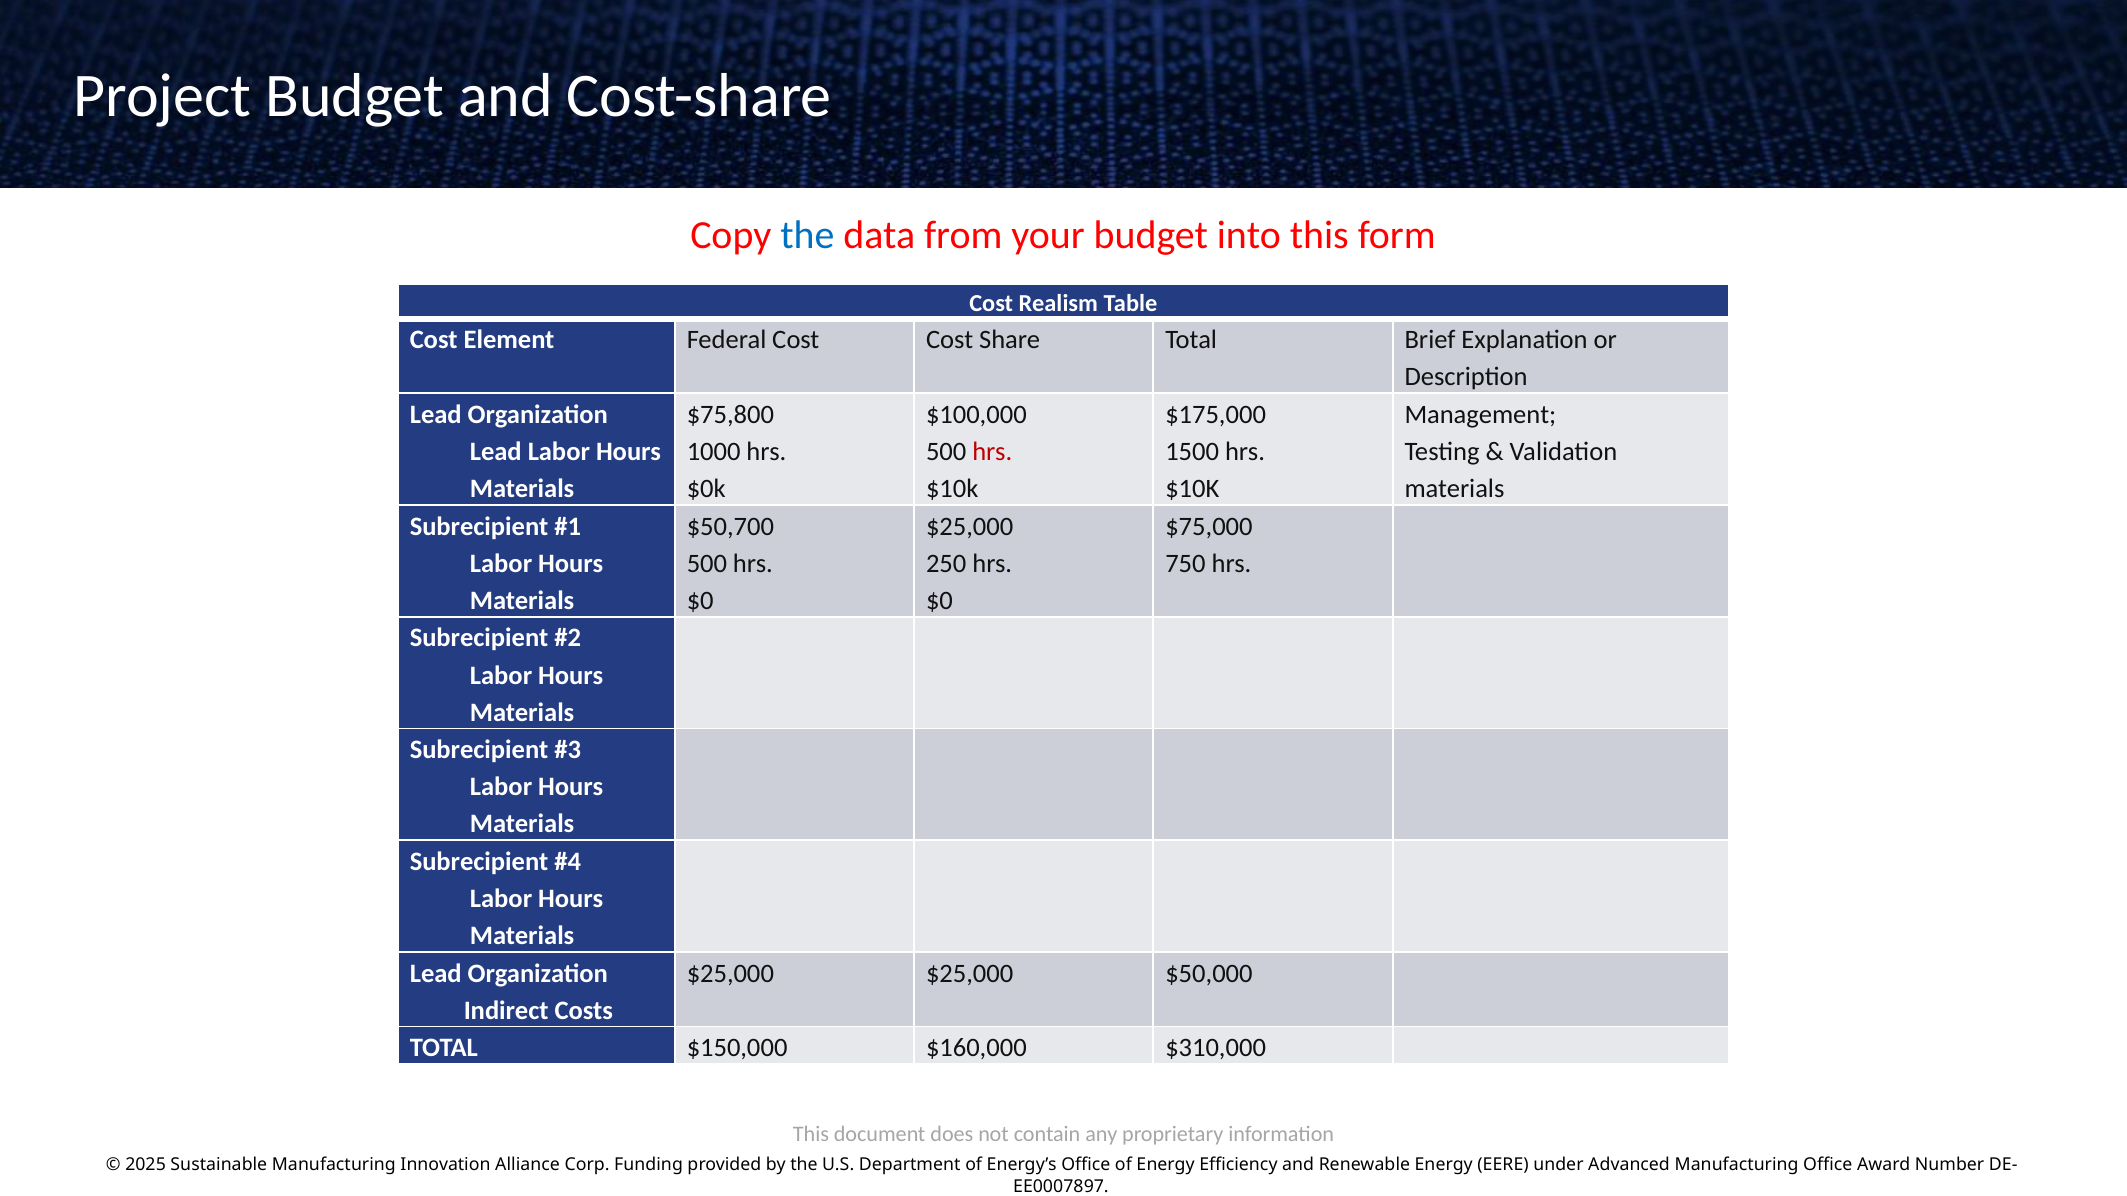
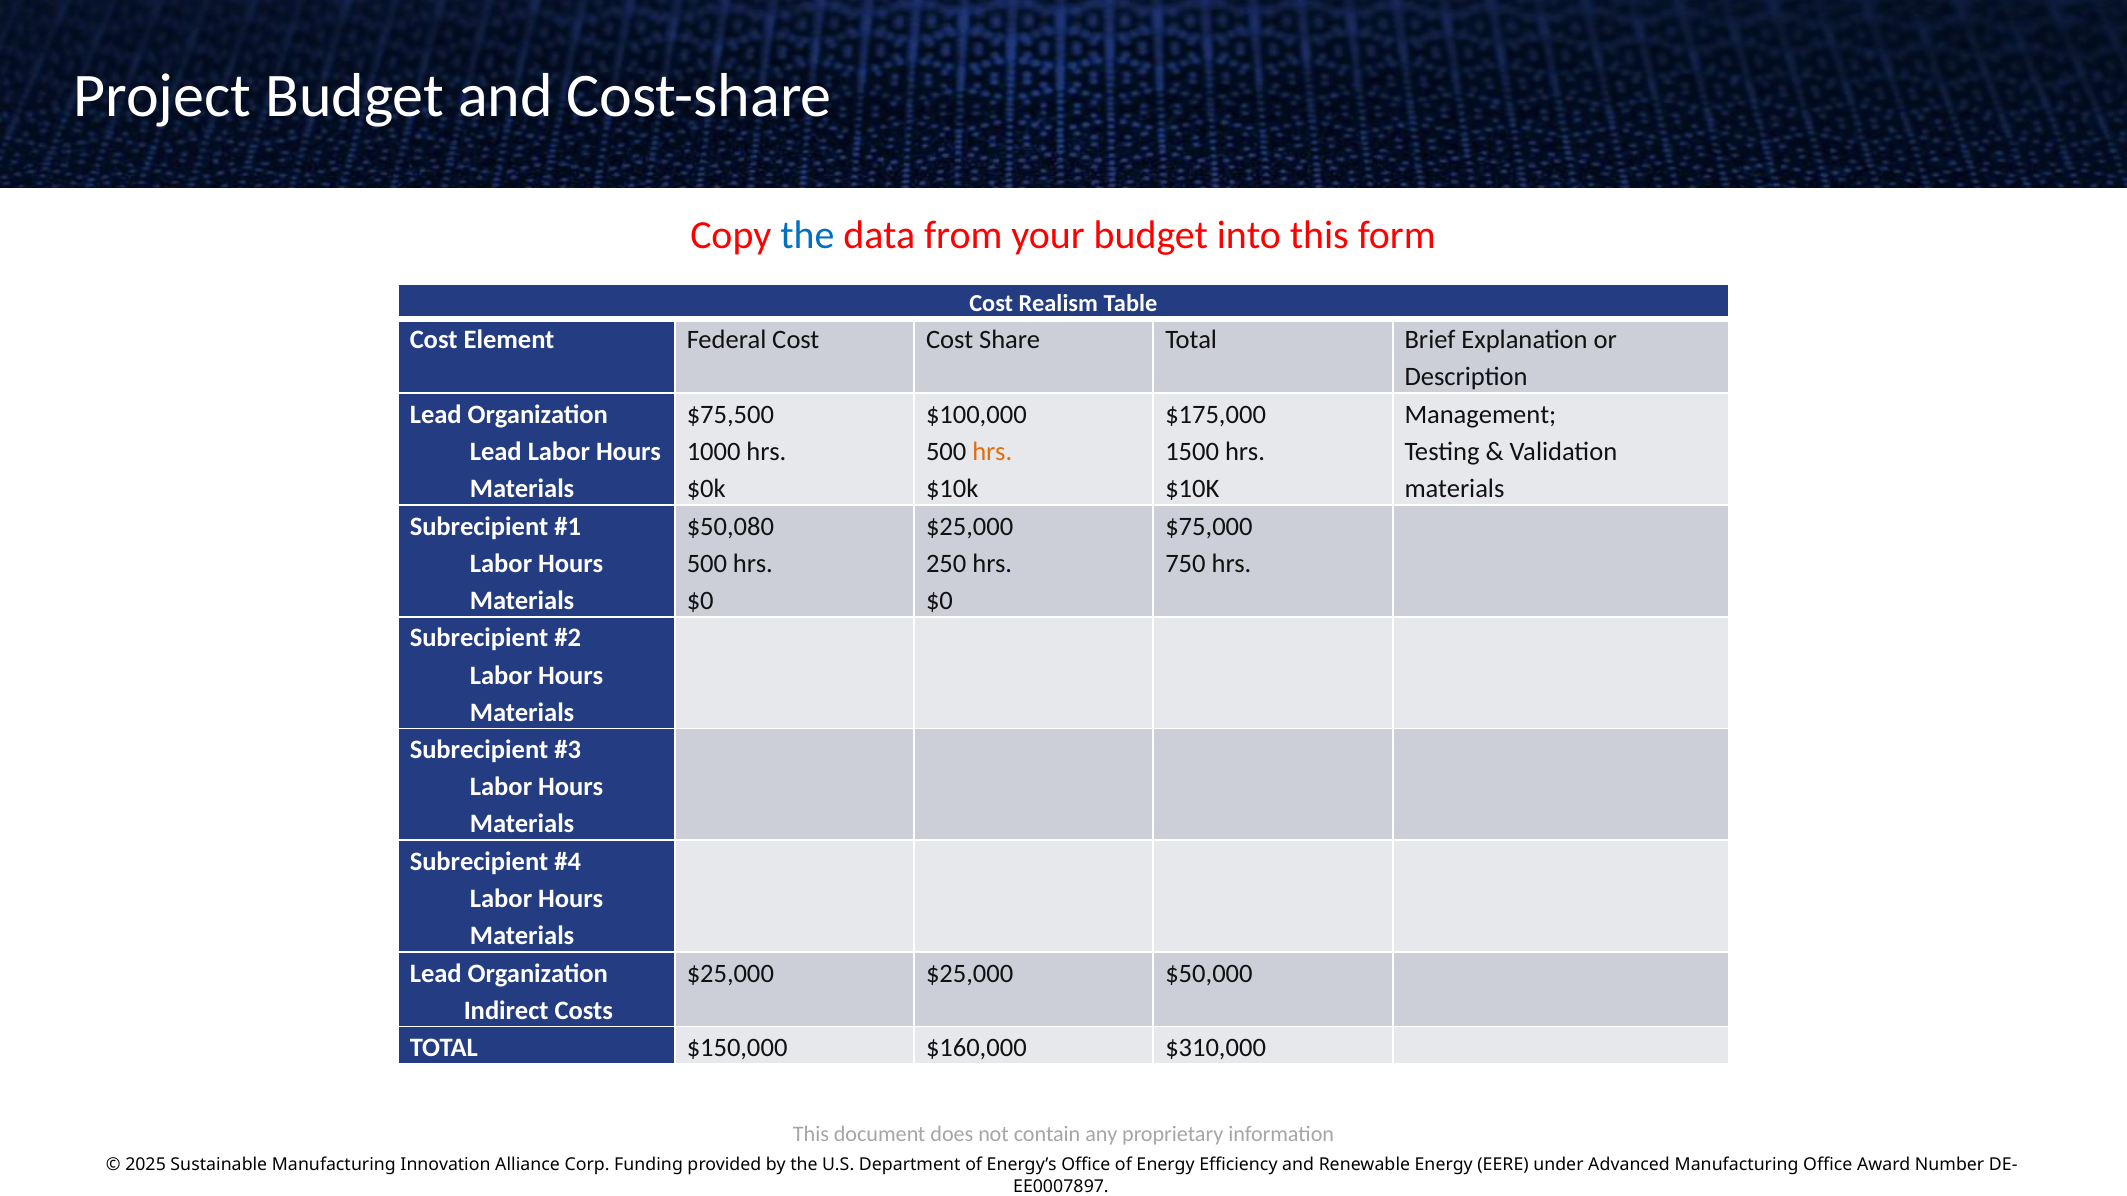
$75,800: $75,800 -> $75,500
hrs at (992, 452) colour: red -> orange
$50,700: $50,700 -> $50,080
